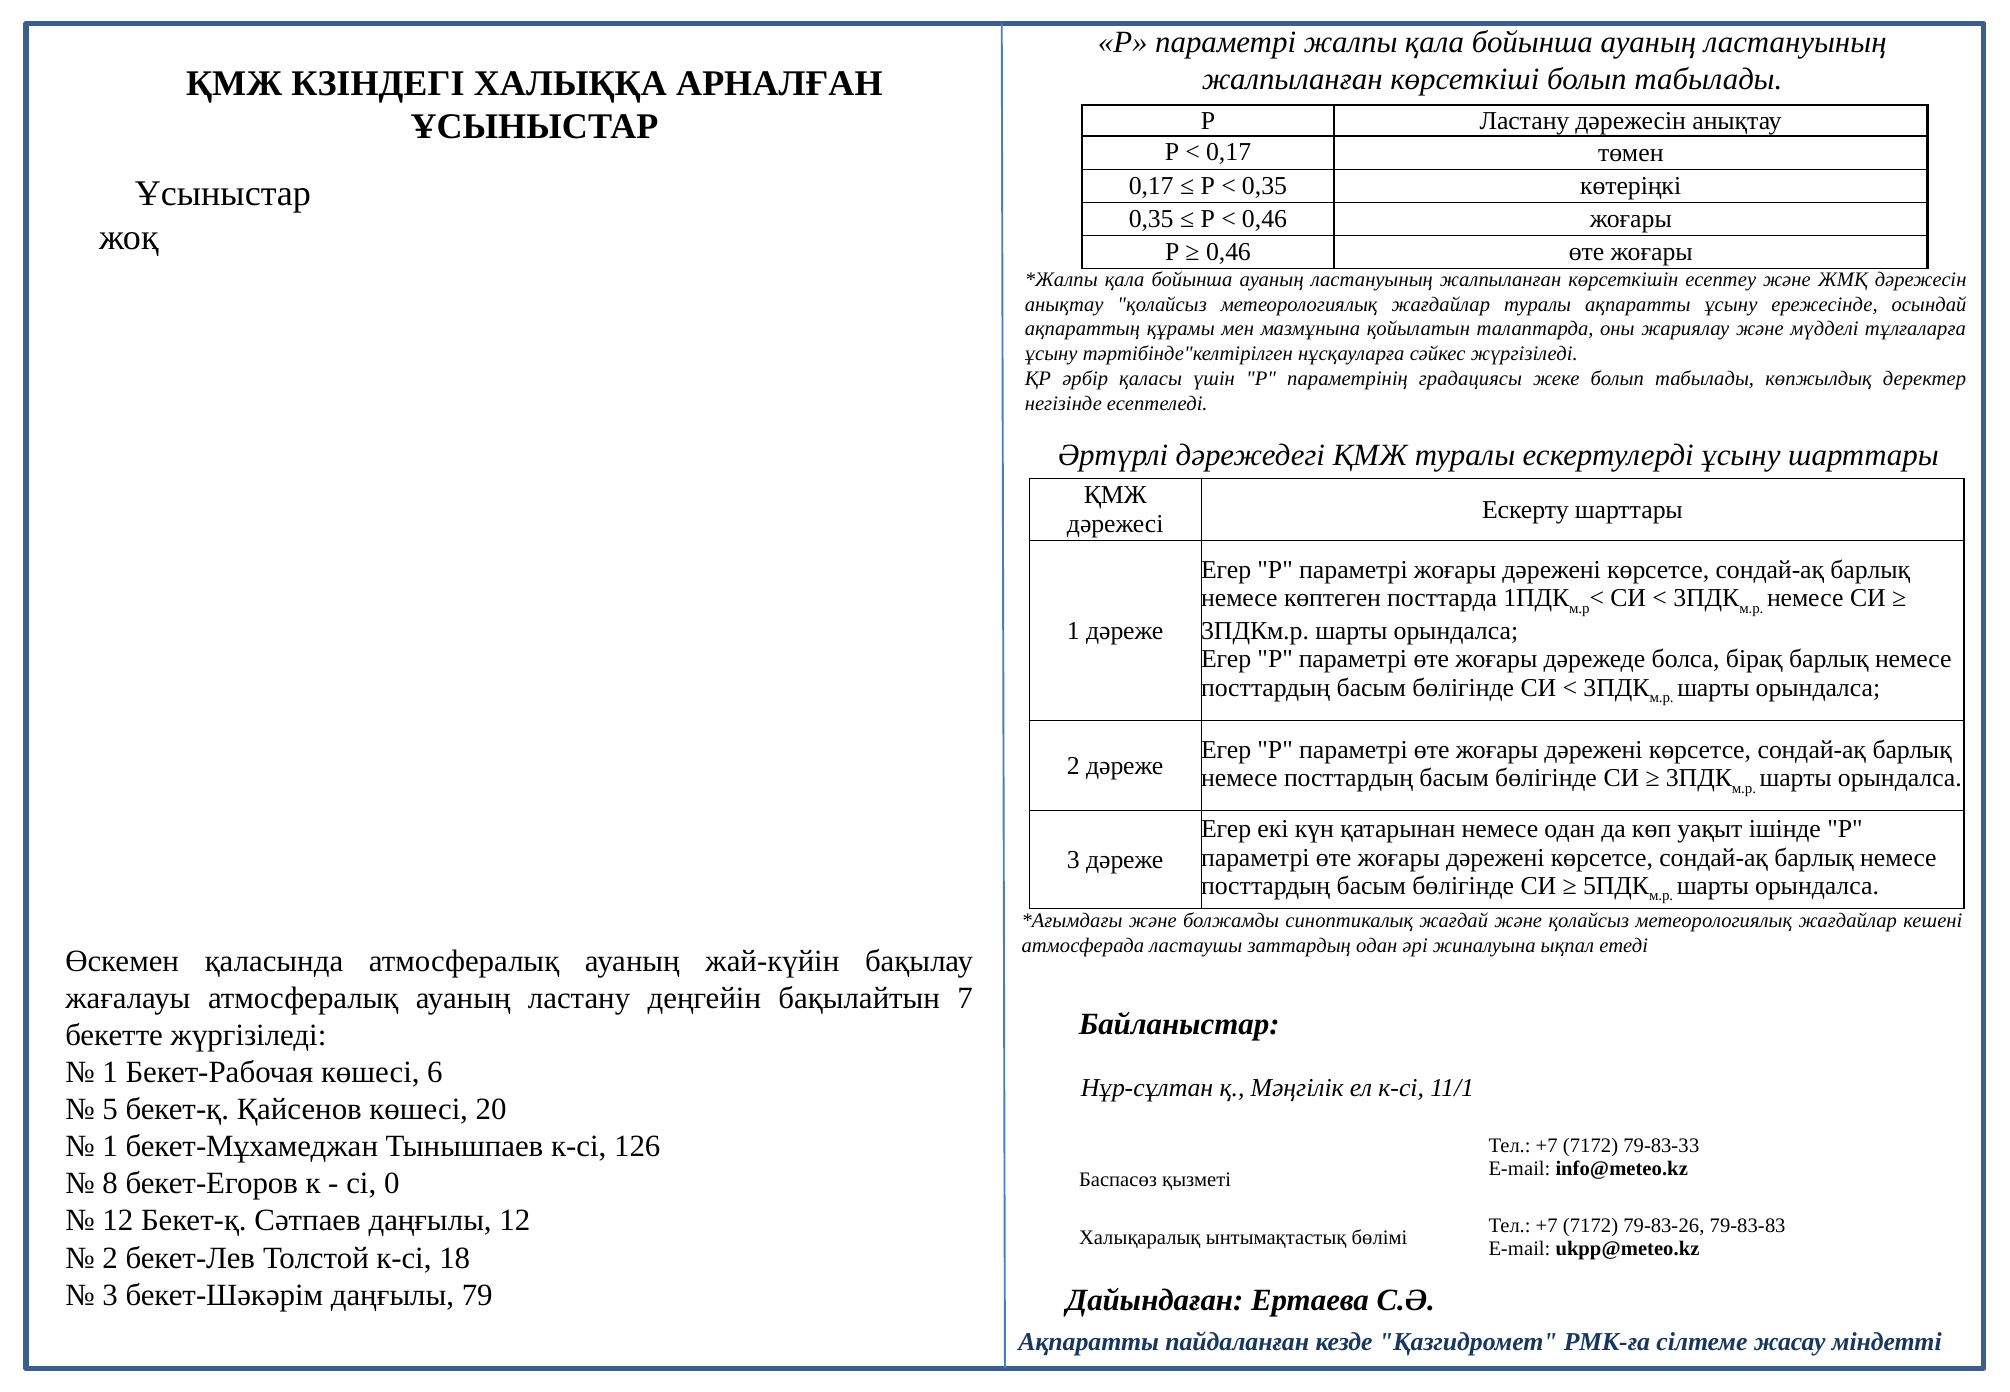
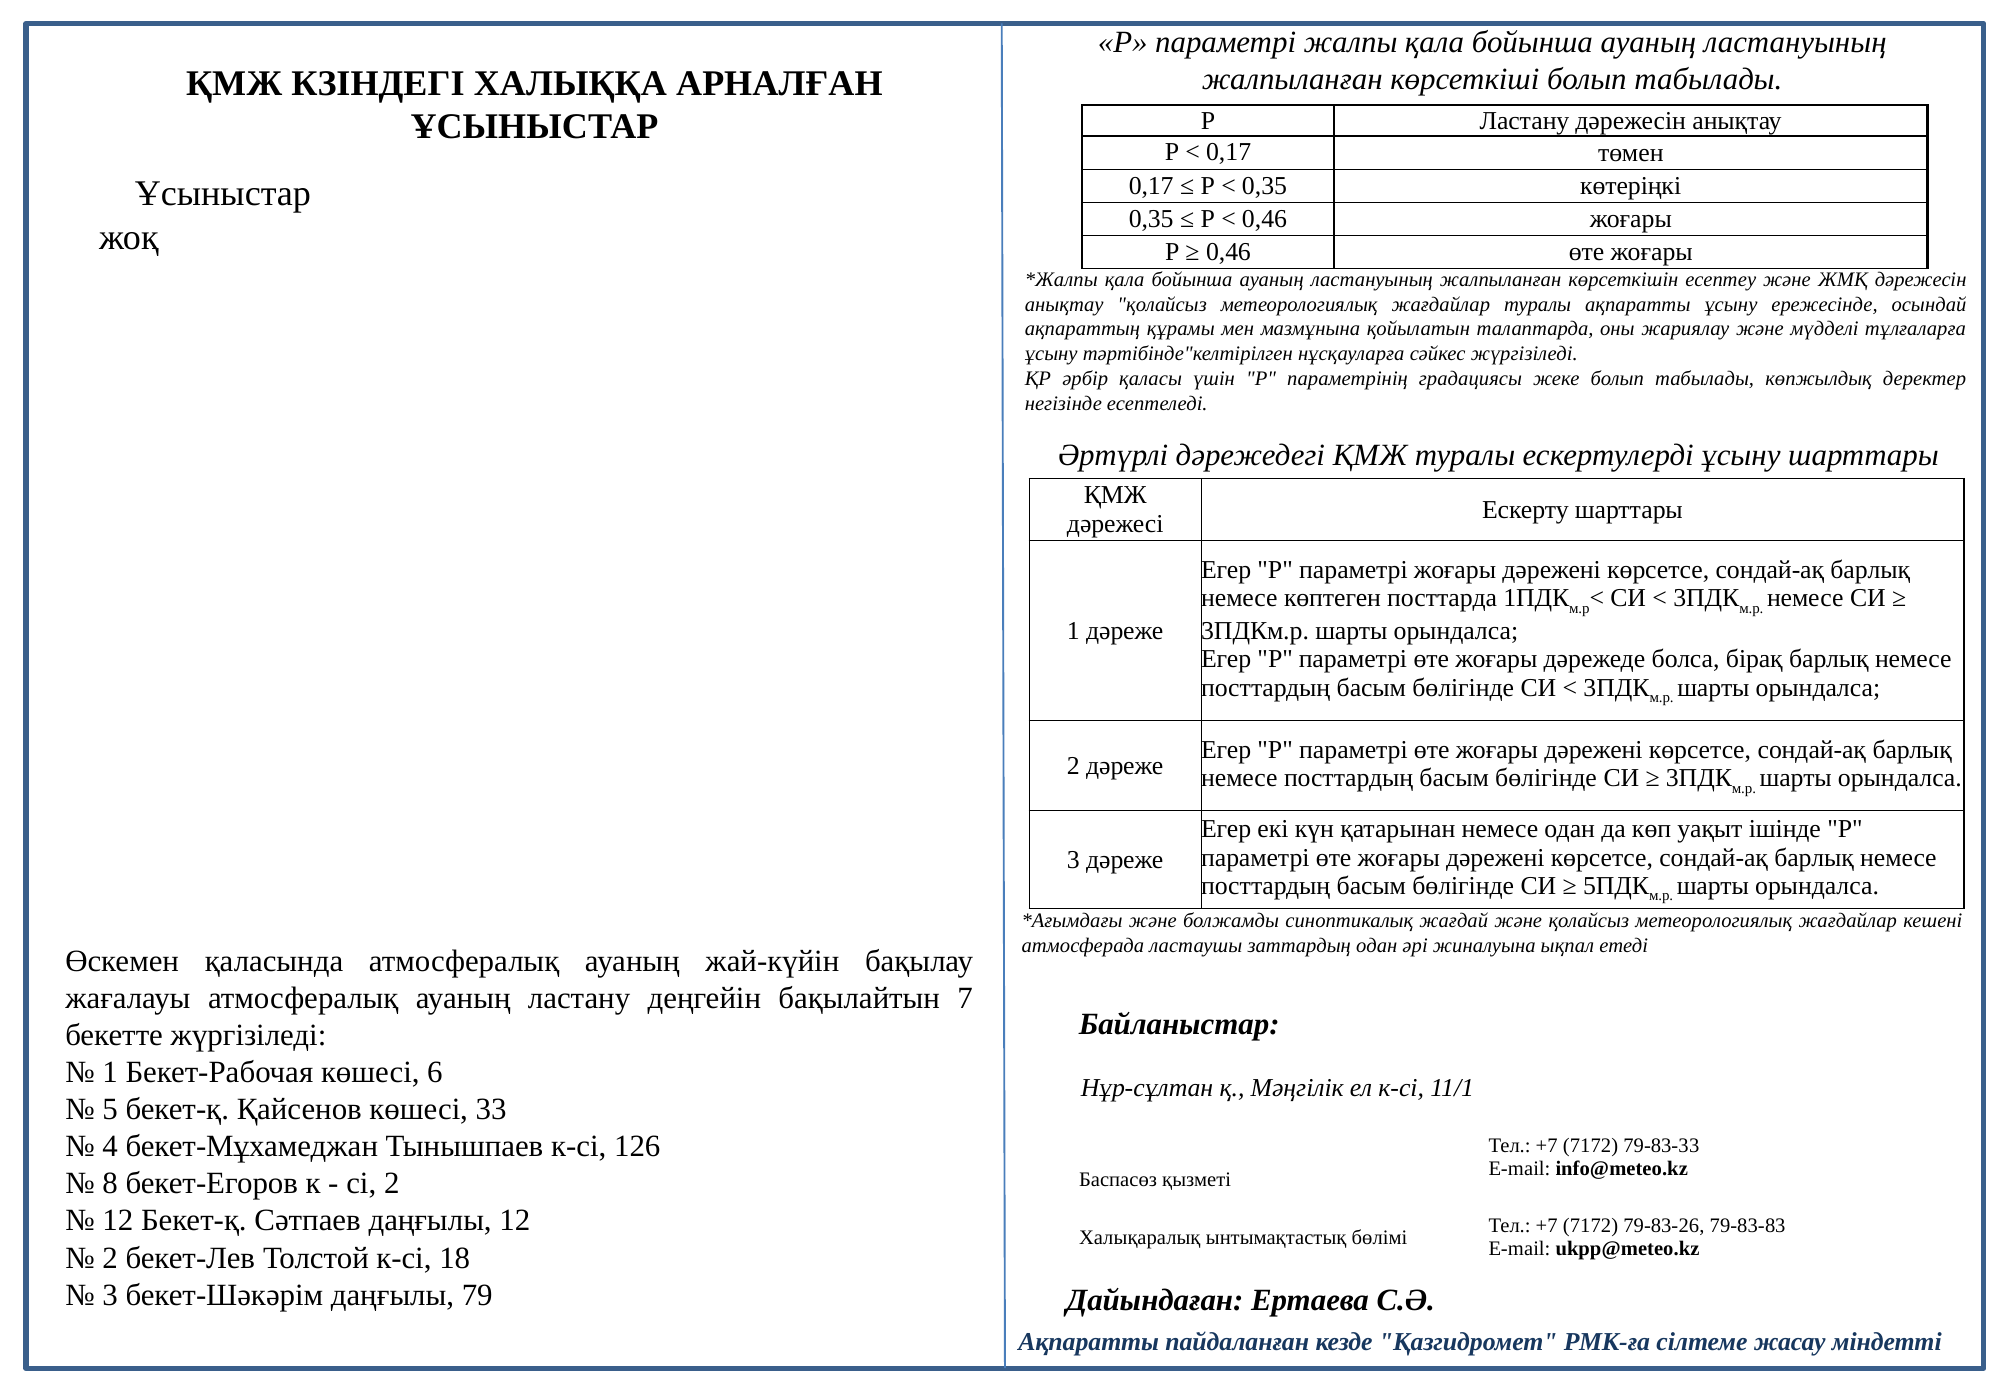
20: 20 -> 33
1 at (110, 1146): 1 -> 4
сі 0: 0 -> 2
